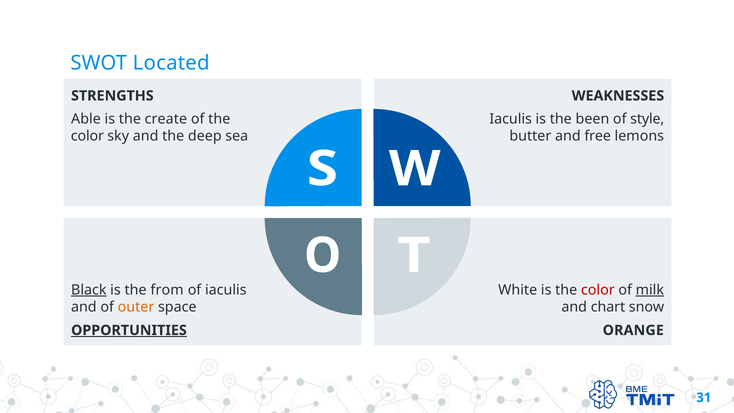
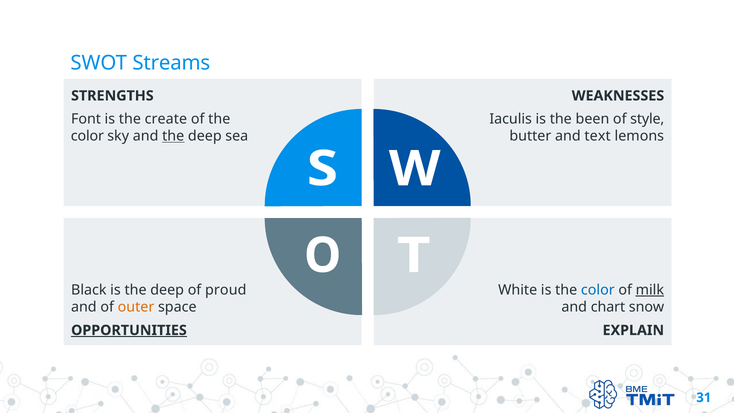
Located: Located -> Streams
Able: Able -> Font
the at (173, 136) underline: none -> present
free: free -> text
Black underline: present -> none
is the from: from -> deep
of iaculis: iaculis -> proud
color at (598, 290) colour: red -> blue
ORANGE: ORANGE -> EXPLAIN
